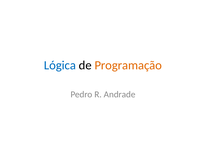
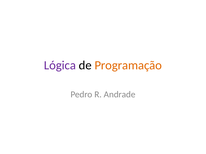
Lógica colour: blue -> purple
